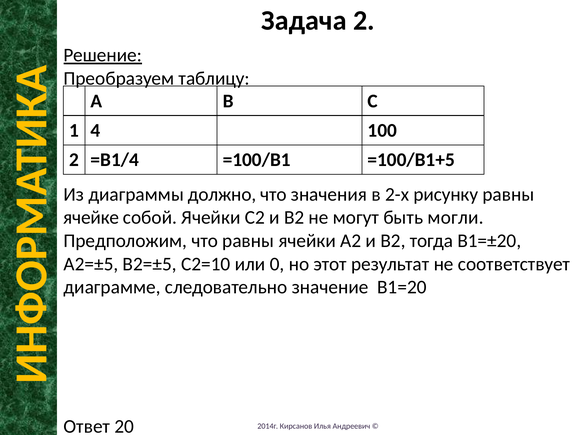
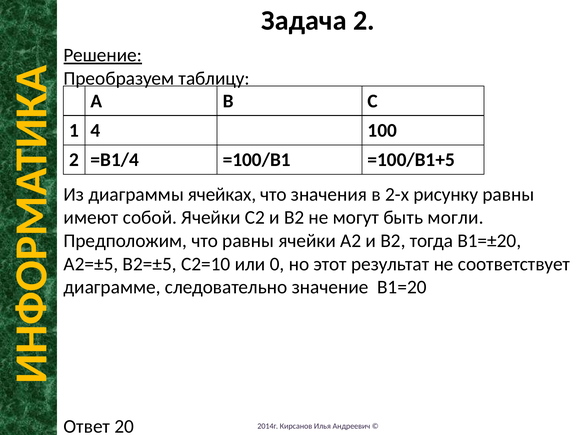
должно: должно -> ячейках
ячейке: ячейке -> имеют
